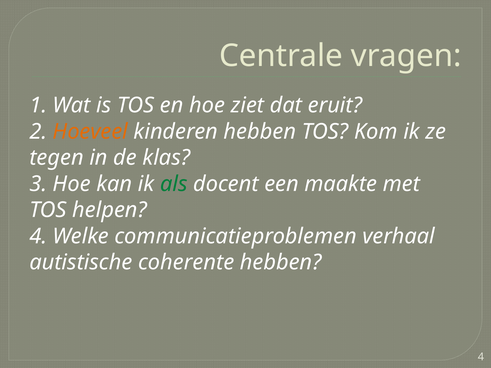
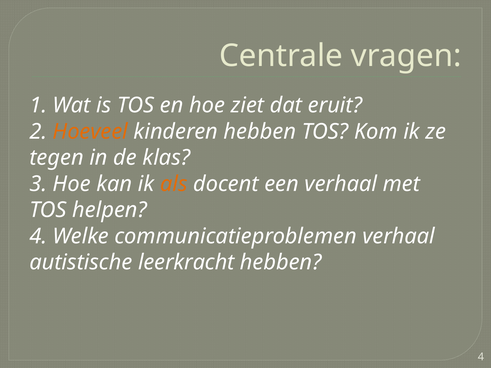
als colour: green -> orange
een maakte: maakte -> verhaal
coherente: coherente -> leerkracht
